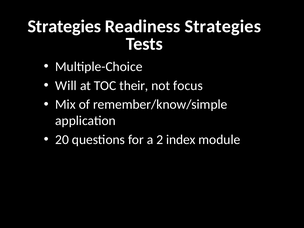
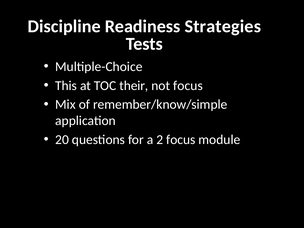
Strategies at (64, 26): Strategies -> Discipline
Will: Will -> This
2 index: index -> focus
